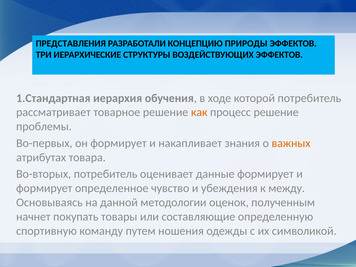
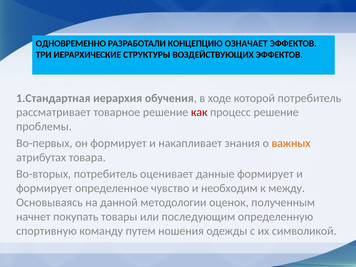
ПРЕДСТАВЛЕНИЯ: ПРЕДСТАВЛЕНИЯ -> ОДНОВРЕМЕННО
ПРИРОДЫ: ПРИРОДЫ -> ОЗНАЧАЕТ
как colour: orange -> red
убеждения: убеждения -> необходим
составляющие: составляющие -> последующим
